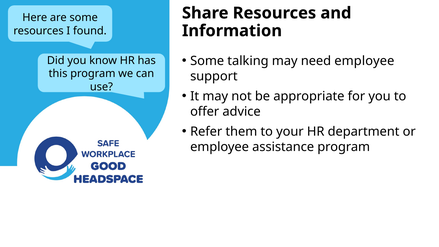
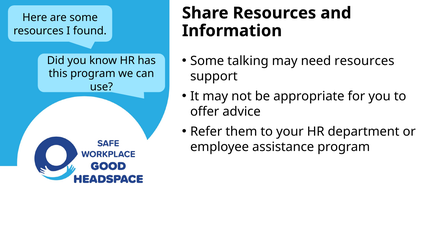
need employee: employee -> resources
